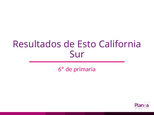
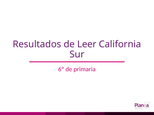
Esto: Esto -> Leer
